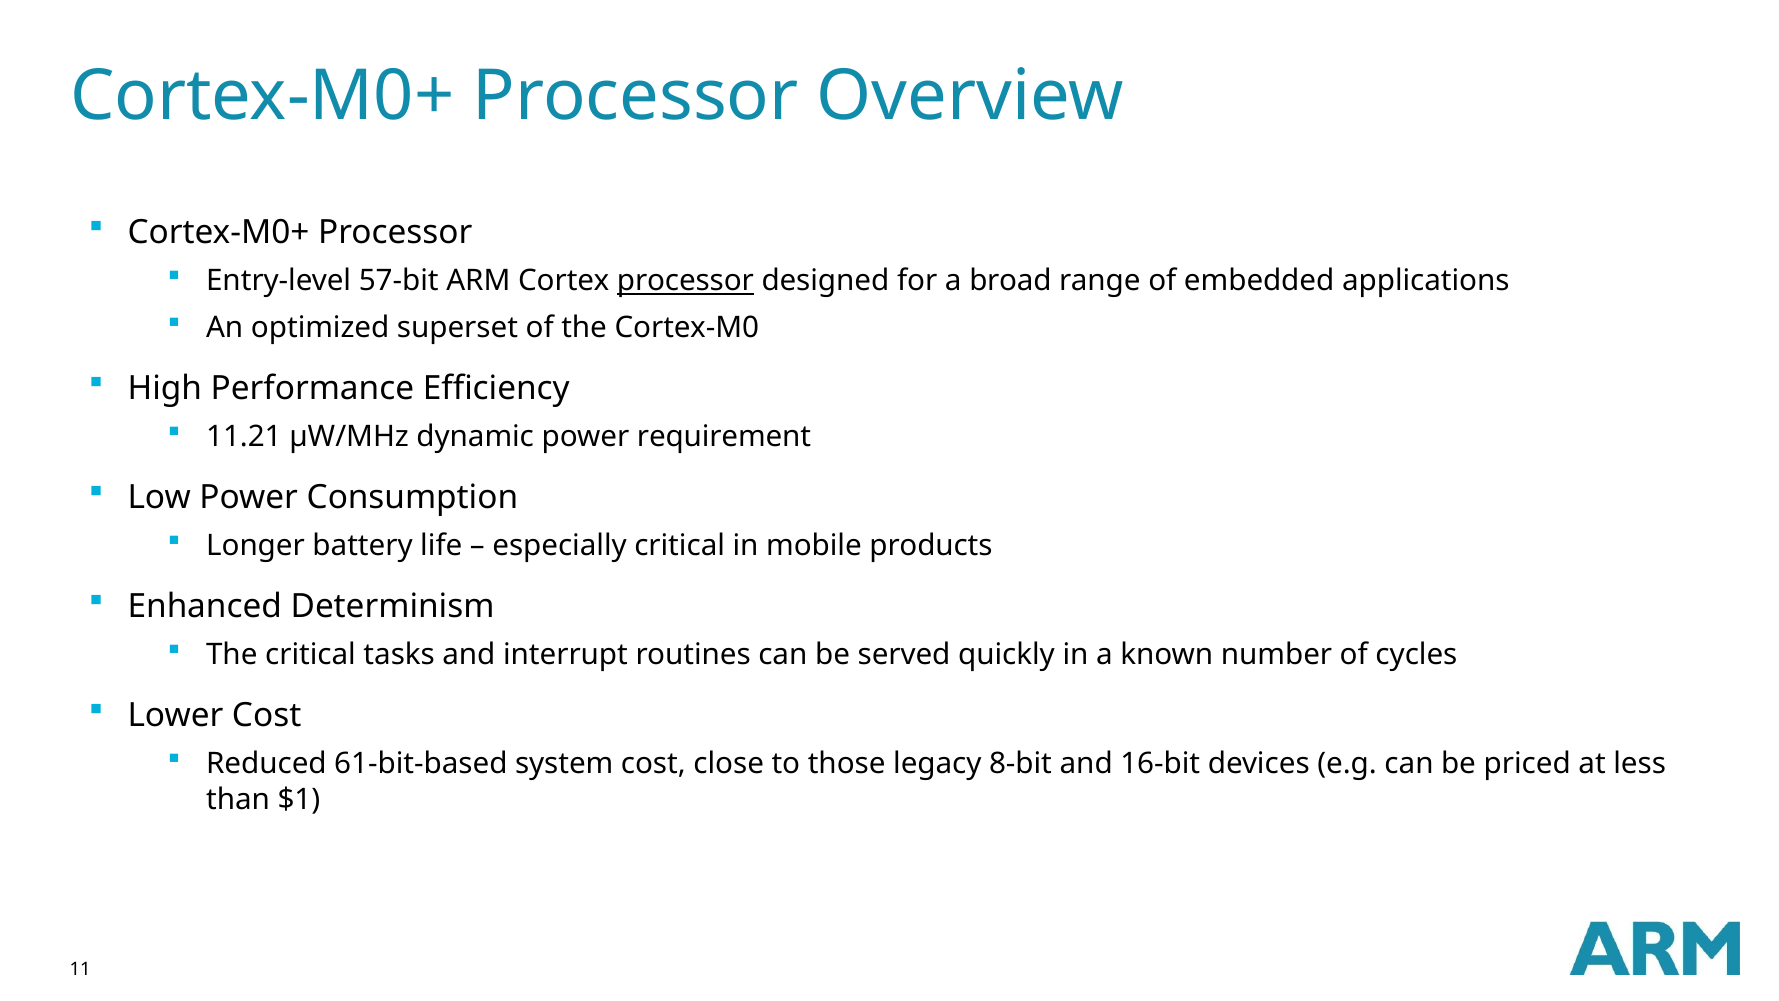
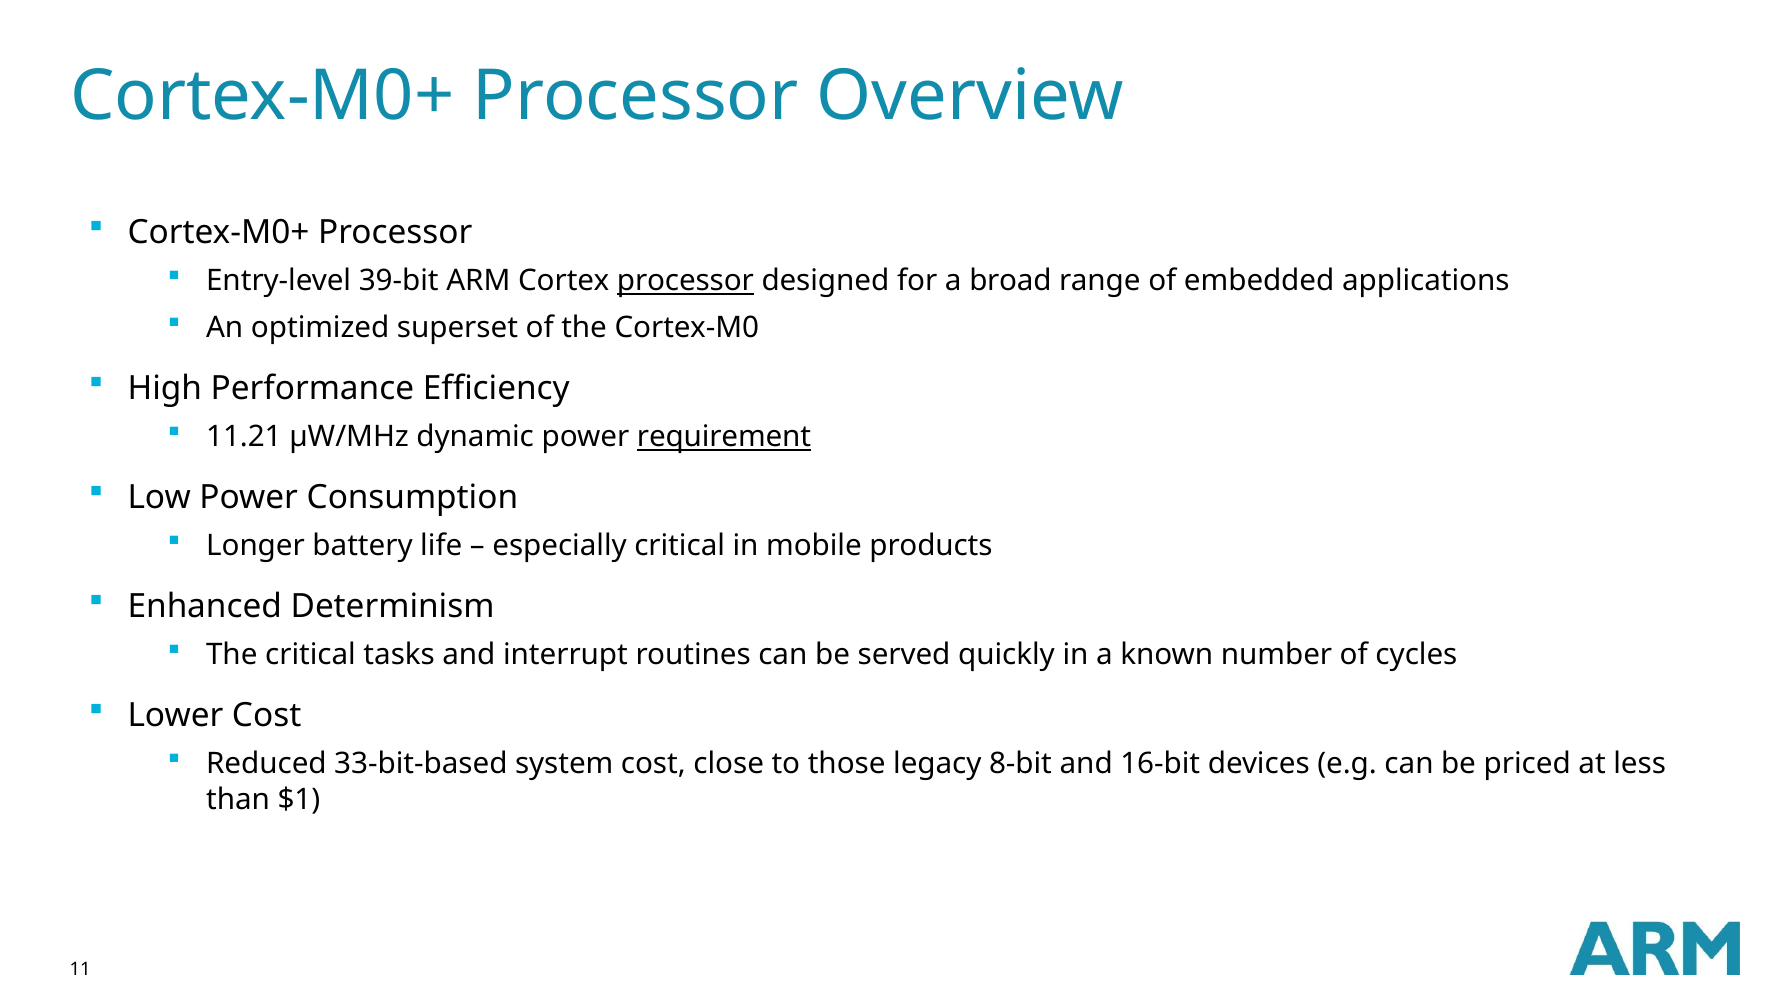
57-bit: 57-bit -> 39-bit
requirement underline: none -> present
61-bit-based: 61-bit-based -> 33-bit-based
